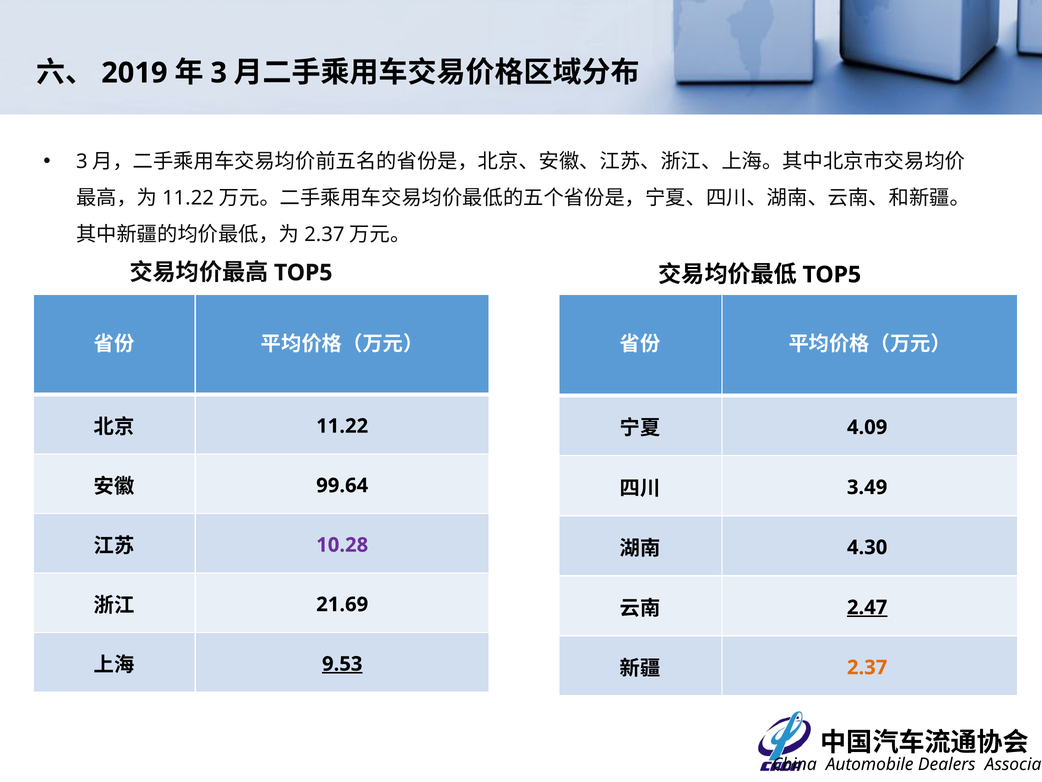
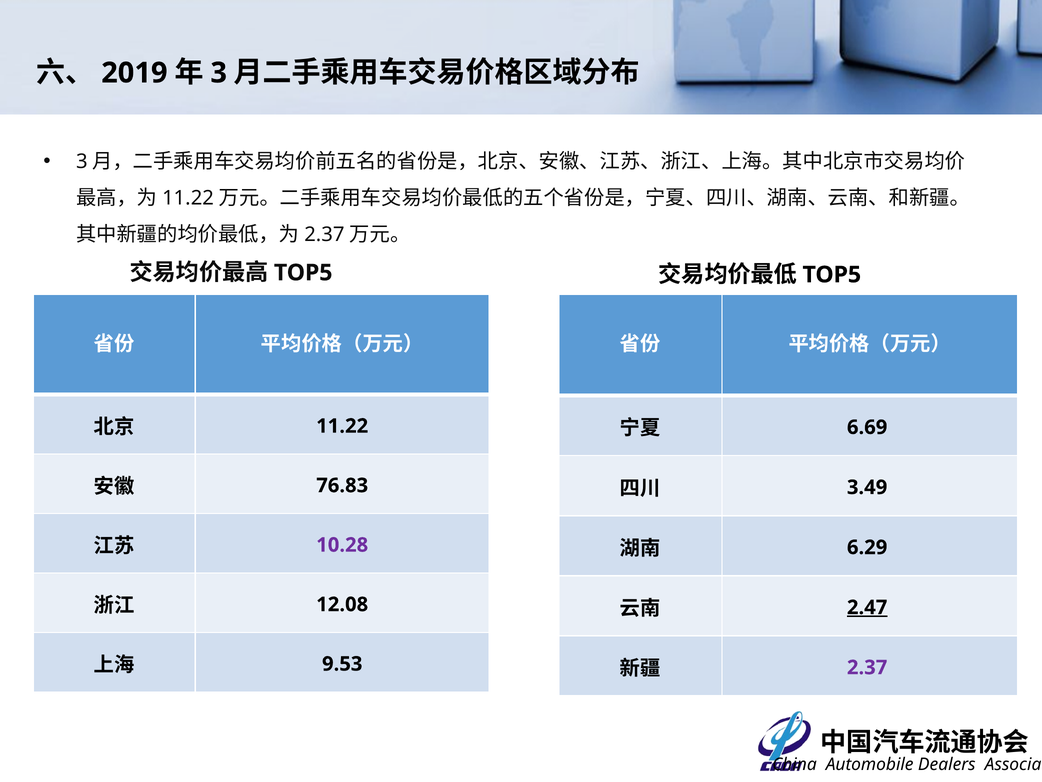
4.09: 4.09 -> 6.69
99.64: 99.64 -> 76.83
4.30: 4.30 -> 6.29
21.69: 21.69 -> 12.08
9.53 underline: present -> none
2.37 colour: orange -> purple
